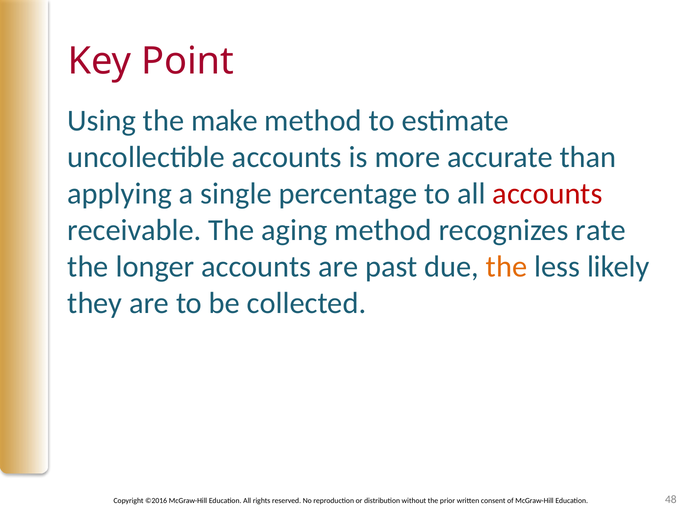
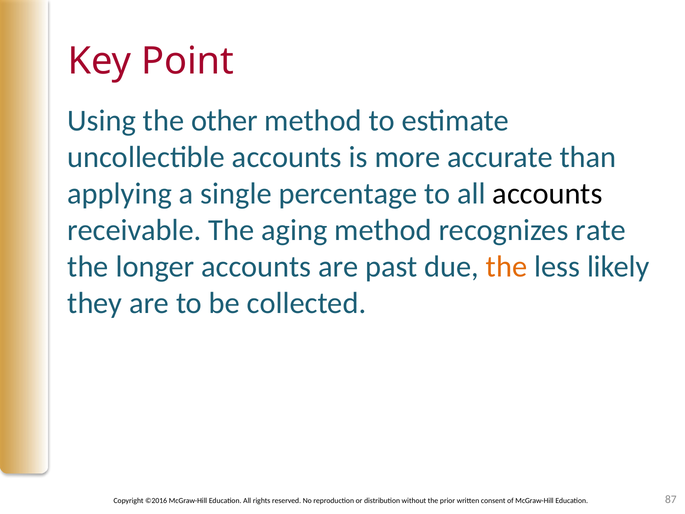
make: make -> other
accounts at (547, 194) colour: red -> black
48: 48 -> 87
